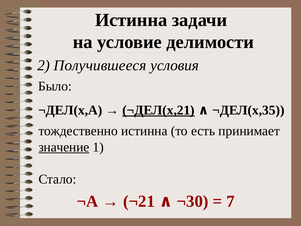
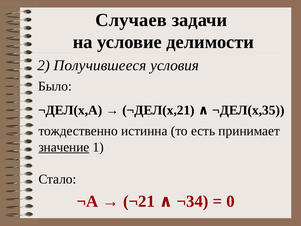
Истинна at (131, 20): Истинна -> Случаев
¬ДЕЛ(x,21 underline: present -> none
¬30: ¬30 -> ¬34
7: 7 -> 0
